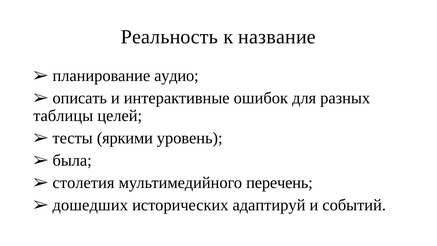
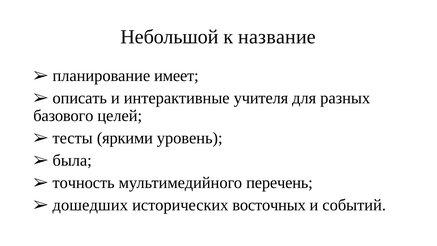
Реальность: Реальность -> Небольшой
аудио: аудио -> имеет
ошибок: ошибок -> учителя
таблицы: таблицы -> базового
столетия: столетия -> точность
адаптируй: адаптируй -> восточных
